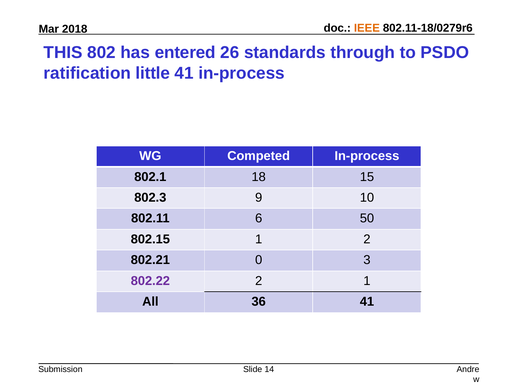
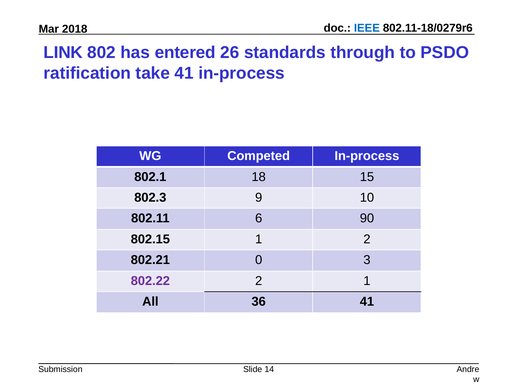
IEEE colour: orange -> blue
THIS: THIS -> LINK
little: little -> take
50: 50 -> 90
